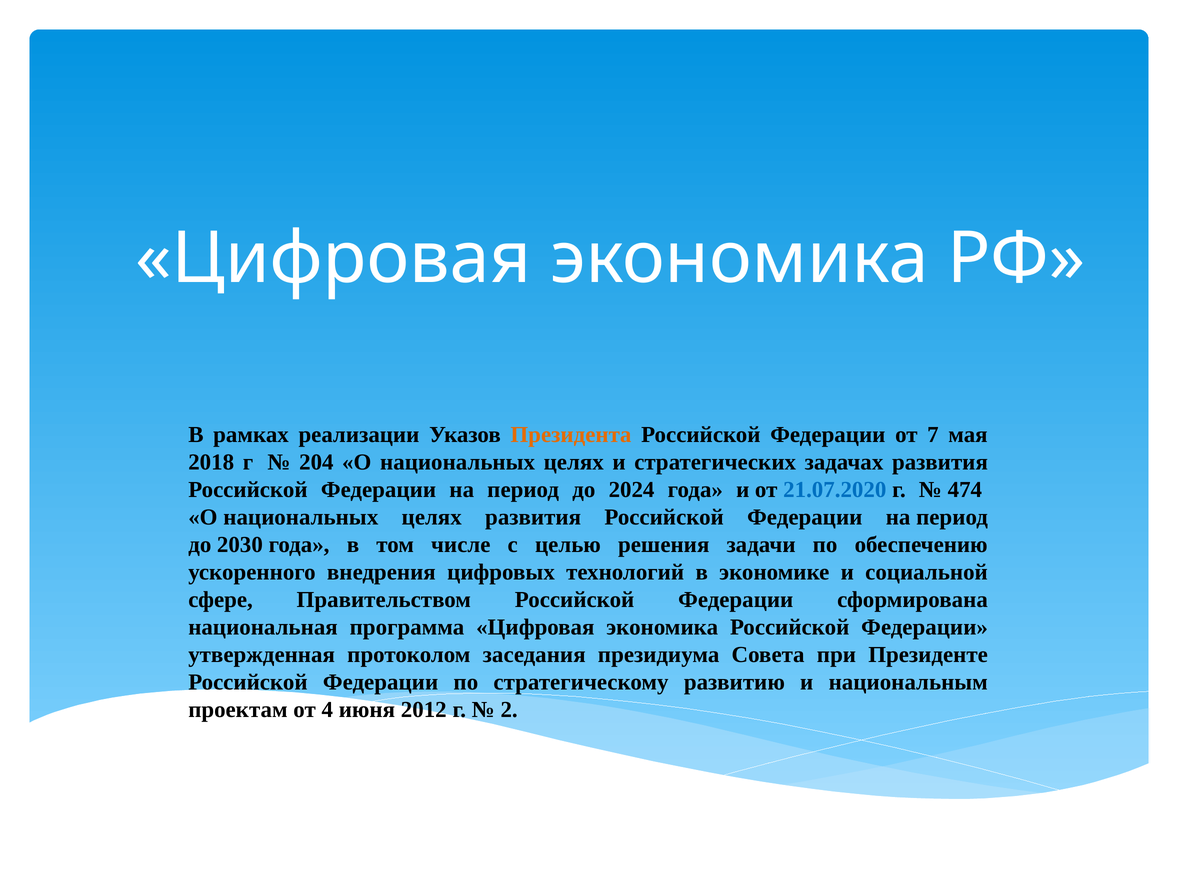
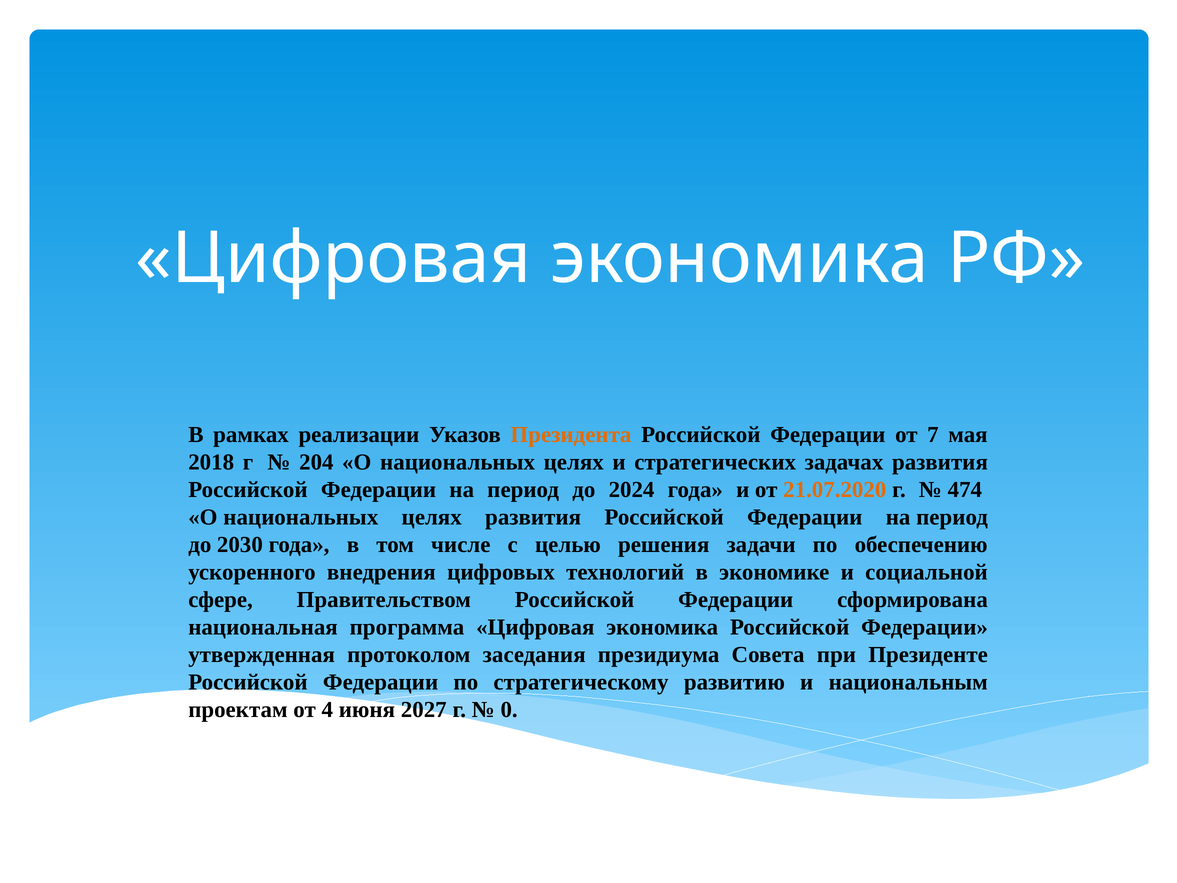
21.07.2020 colour: blue -> orange
2012: 2012 -> 2027
2: 2 -> 0
